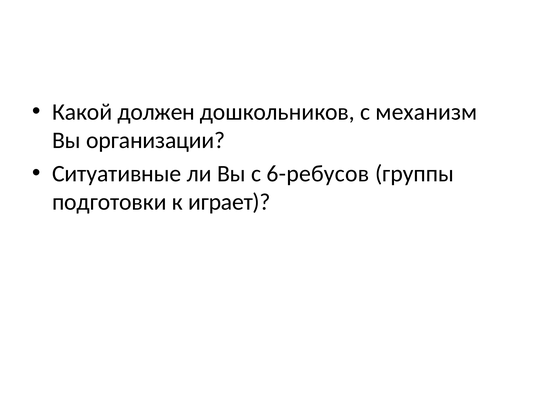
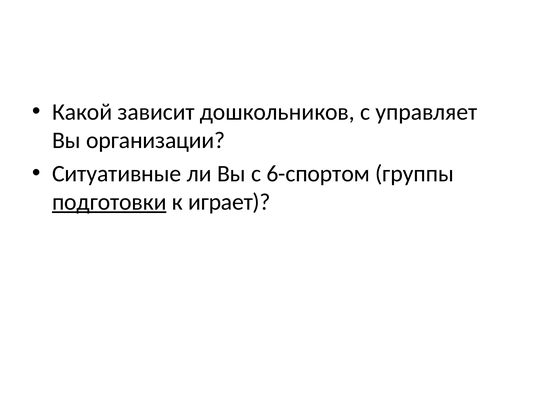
должен: должен -> зависит
механизм: механизм -> управляет
6-ребусов: 6-ребусов -> 6-спортом
подготовки underline: none -> present
